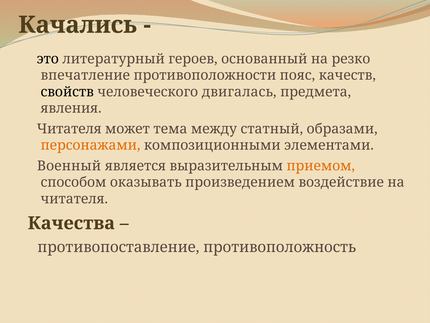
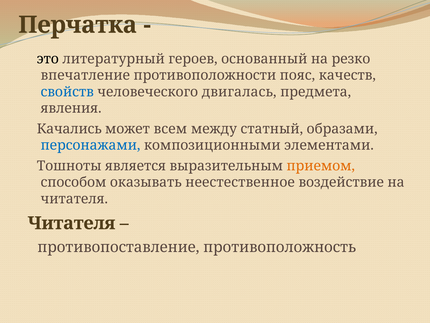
Качались: Качались -> Перчатка
свойств colour: black -> blue
Читателя at (69, 129): Читателя -> Качались
тема: тема -> всем
персонажами colour: orange -> blue
Военный: Военный -> Тошноты
произведением: произведением -> неестественное
Качества at (71, 223): Качества -> Читателя
